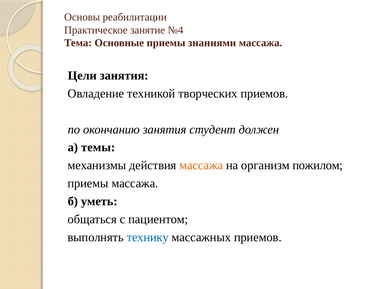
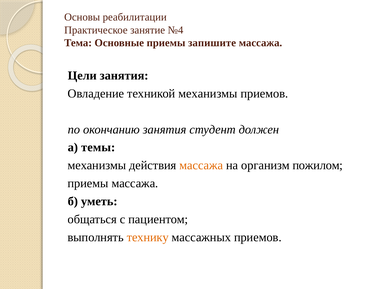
знаниями: знаниями -> запишите
техникой творческих: творческих -> механизмы
технику colour: blue -> orange
